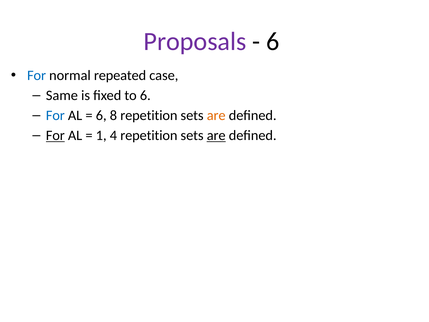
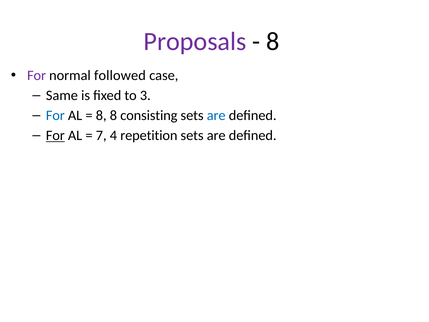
6 at (273, 42): 6 -> 8
For at (37, 75) colour: blue -> purple
repeated: repeated -> followed
to 6: 6 -> 3
6 at (101, 115): 6 -> 8
8 repetition: repetition -> consisting
are at (216, 115) colour: orange -> blue
1: 1 -> 7
are at (216, 135) underline: present -> none
